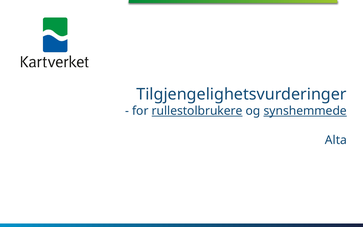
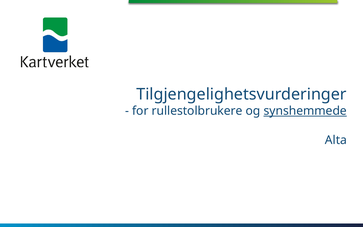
rullestolbrukere underline: present -> none
